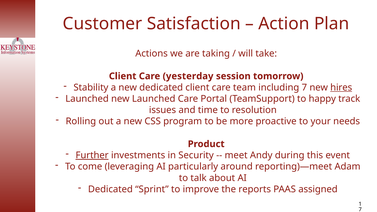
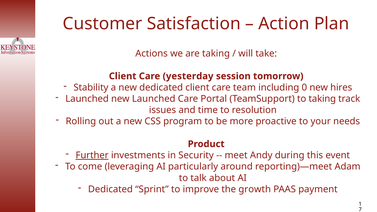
including 7: 7 -> 0
hires underline: present -> none
to happy: happy -> taking
reports: reports -> growth
assigned: assigned -> payment
